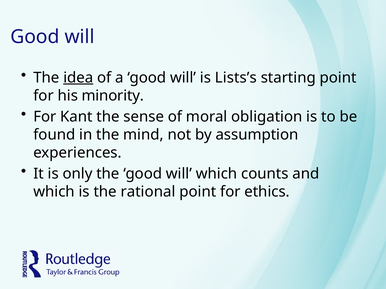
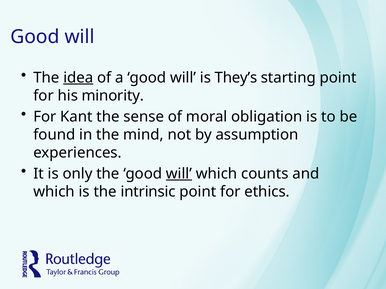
Lists’s: Lists’s -> They’s
will at (179, 174) underline: none -> present
rational: rational -> intrinsic
